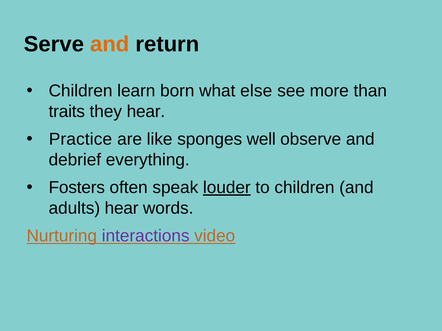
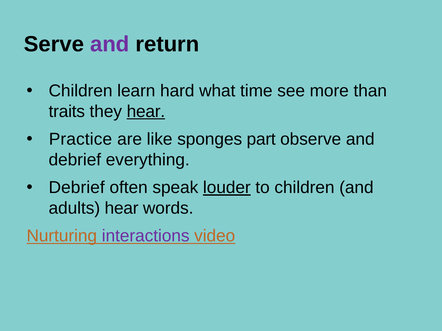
and at (110, 44) colour: orange -> purple
born: born -> hard
else: else -> time
hear at (146, 112) underline: none -> present
well: well -> part
Fosters at (77, 188): Fosters -> Debrief
